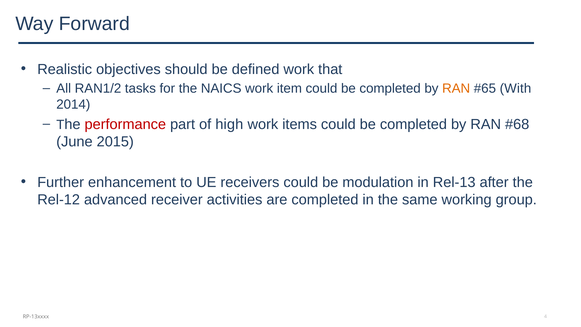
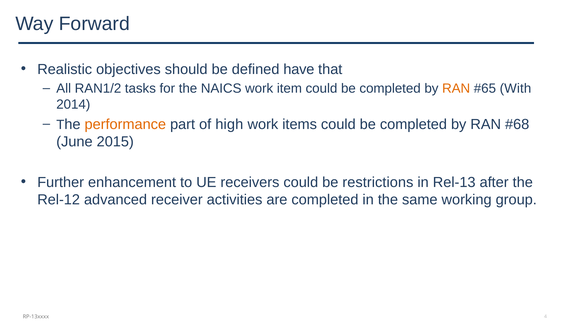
defined work: work -> have
performance colour: red -> orange
modulation: modulation -> restrictions
